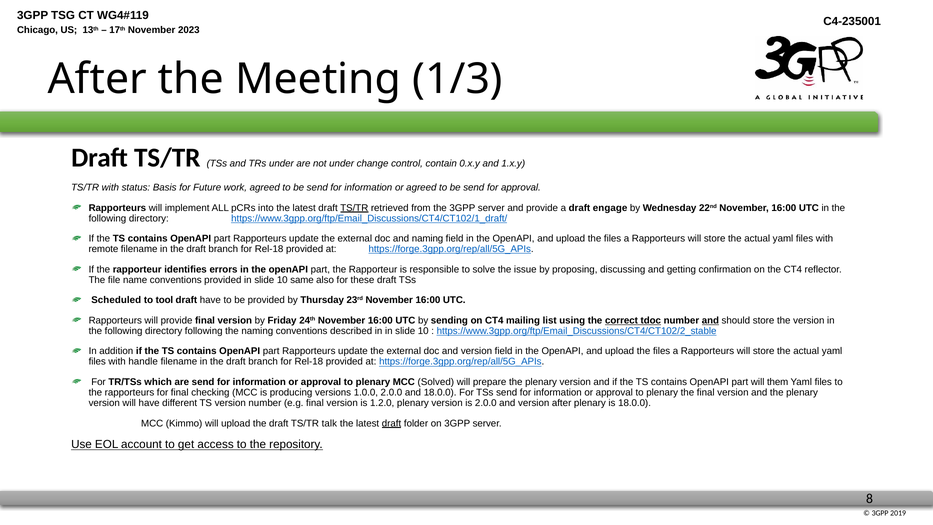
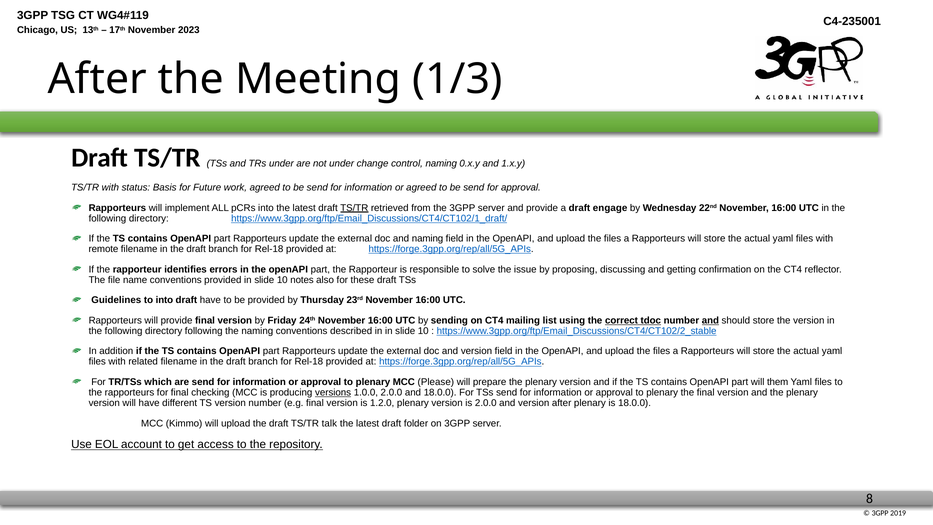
control contain: contain -> naming
same: same -> notes
Scheduled: Scheduled -> Guidelines
to tool: tool -> into
handle: handle -> related
Solved: Solved -> Please
versions underline: none -> present
draft at (392, 423) underline: present -> none
